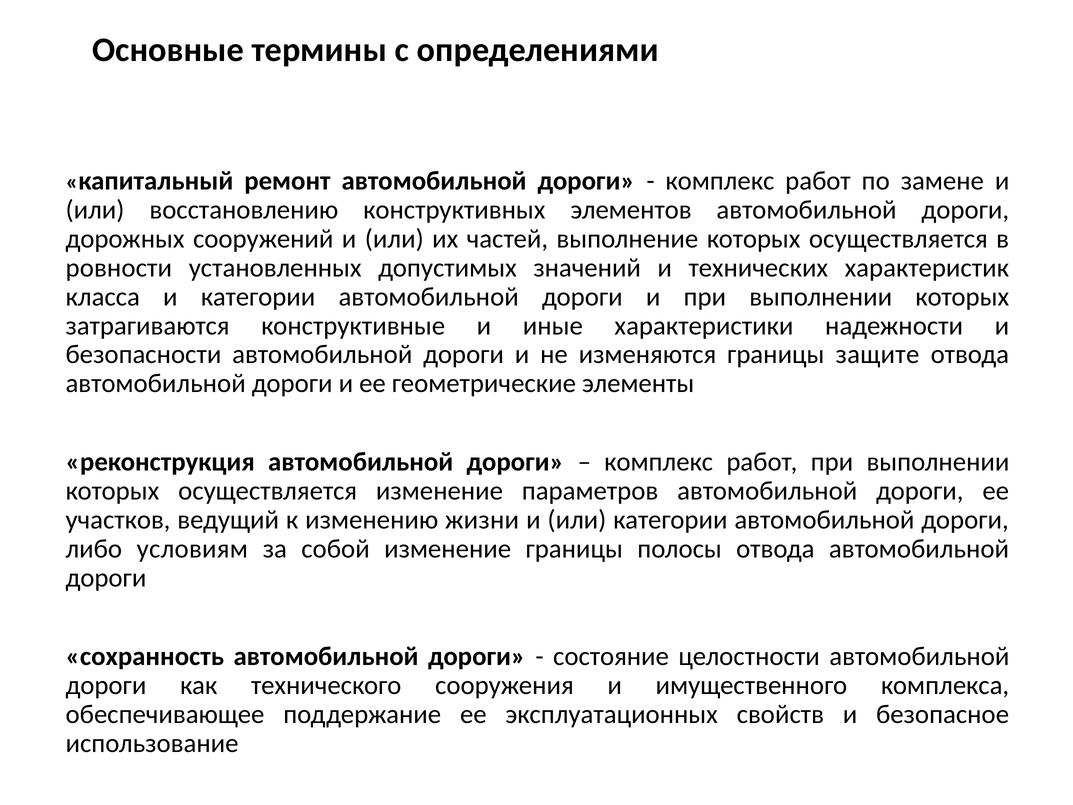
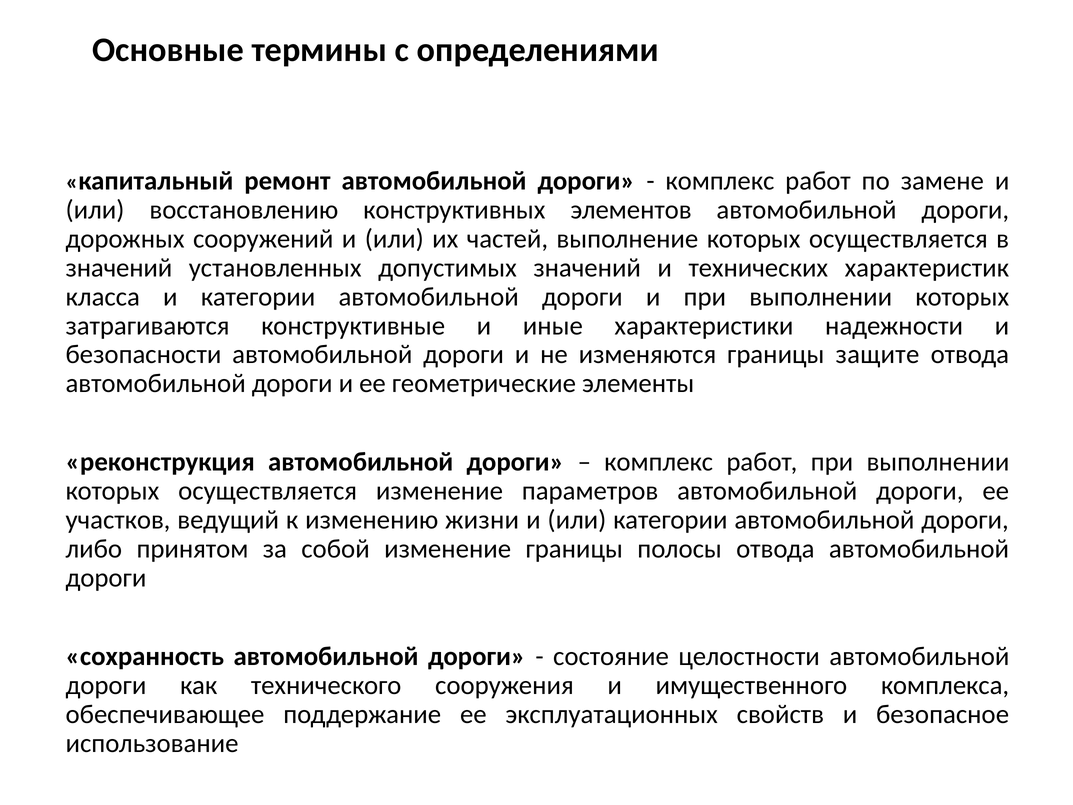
ровности at (119, 268): ровности -> значений
условиям: условиям -> принятом
